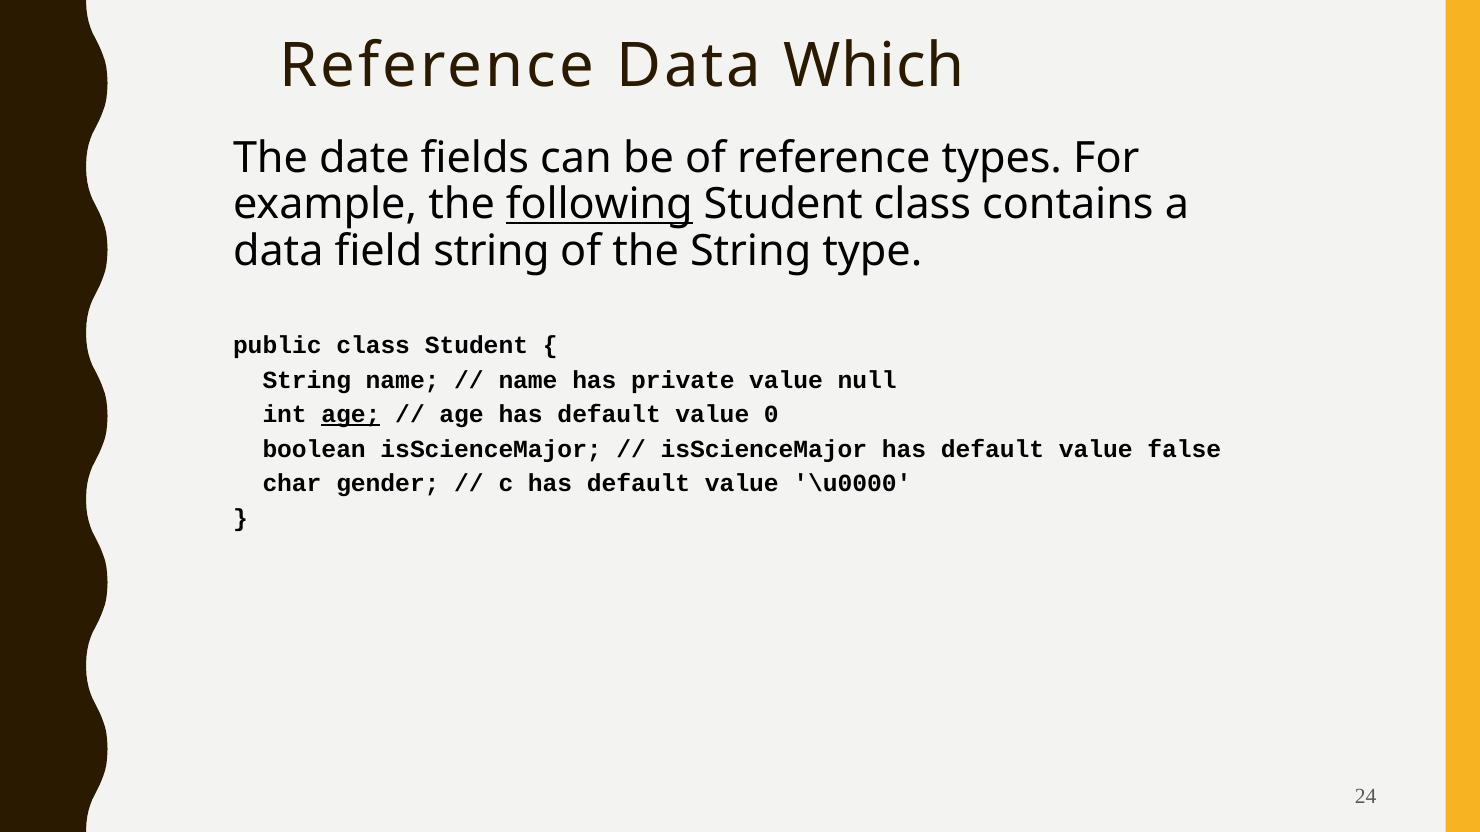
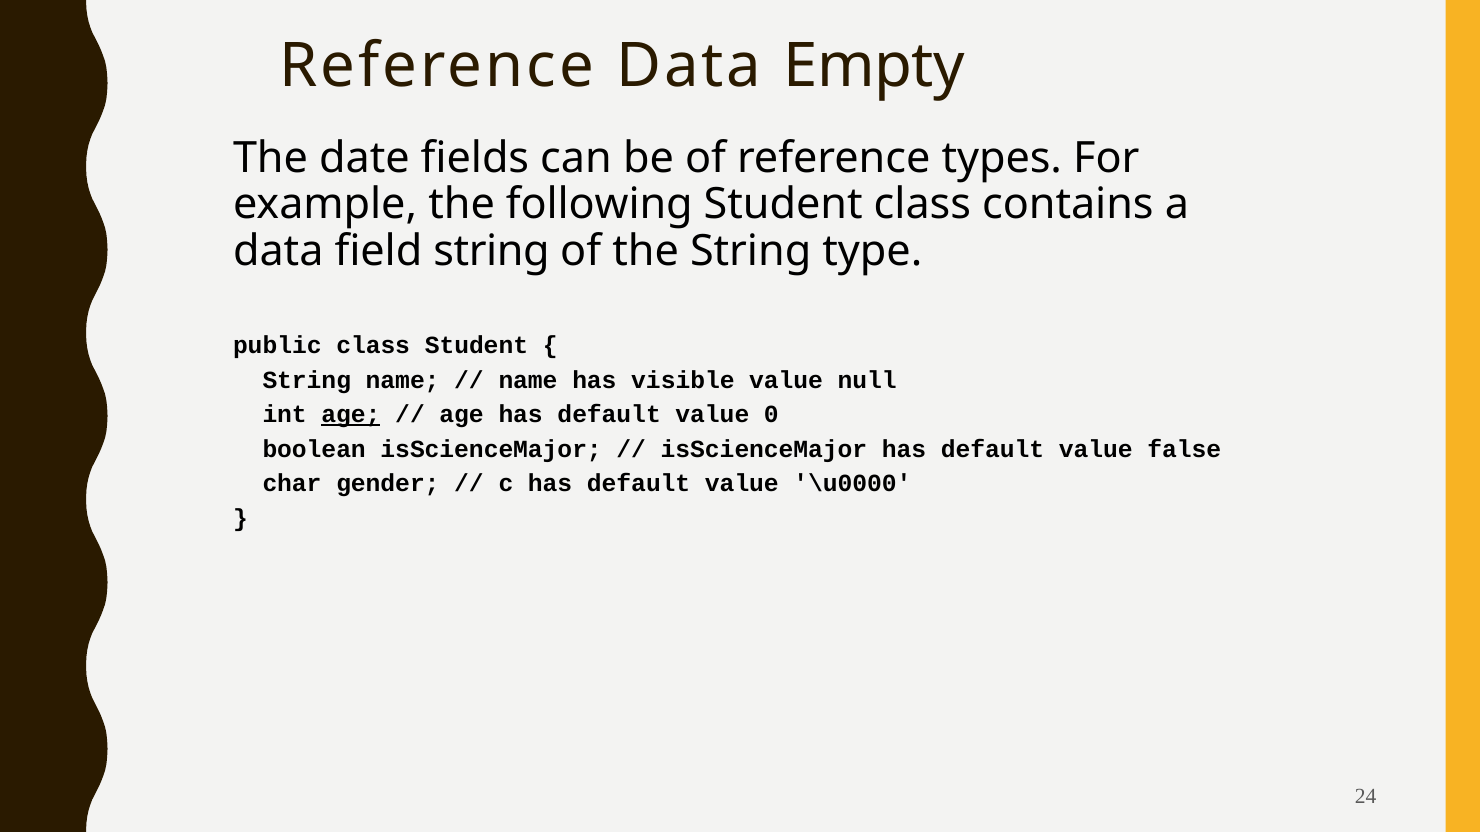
Which: Which -> Empty
following underline: present -> none
private: private -> visible
